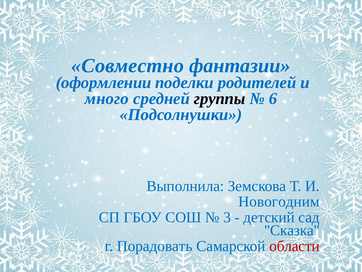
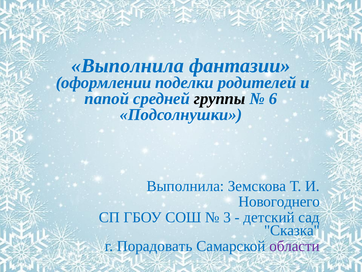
Совместно at (128, 66): Совместно -> Выполнила
много: много -> папой
Новогодним: Новогодним -> Новогоднего
области colour: red -> purple
